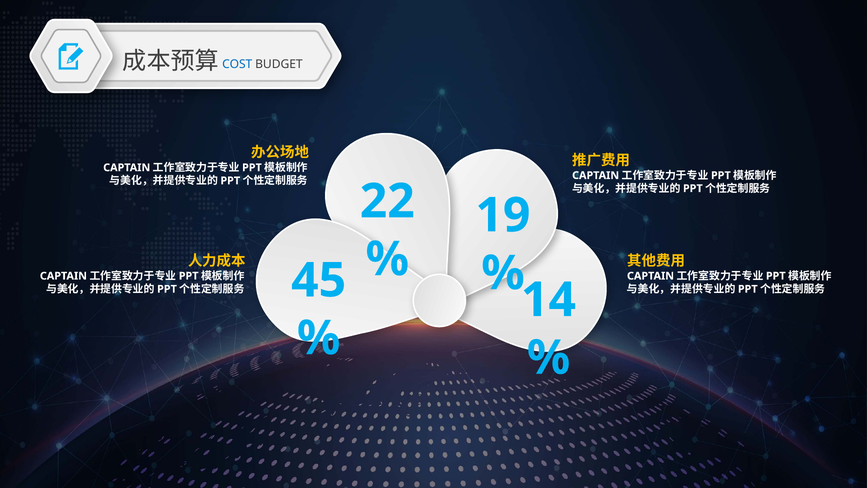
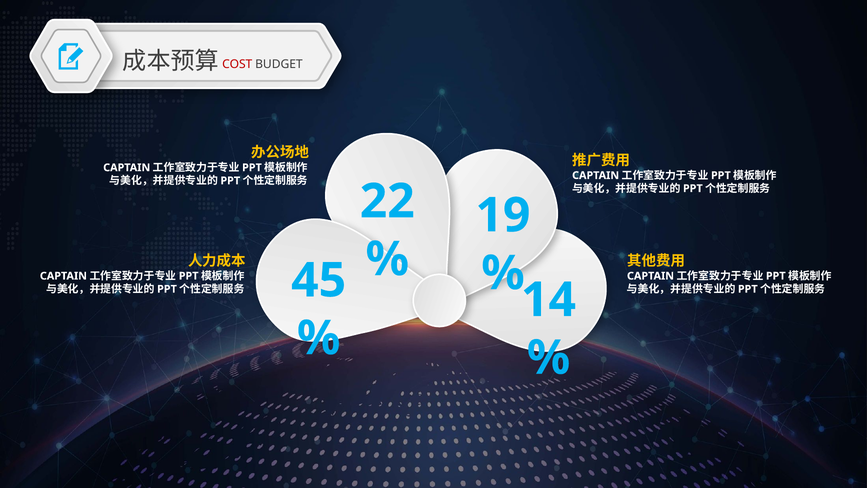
COST colour: blue -> red
